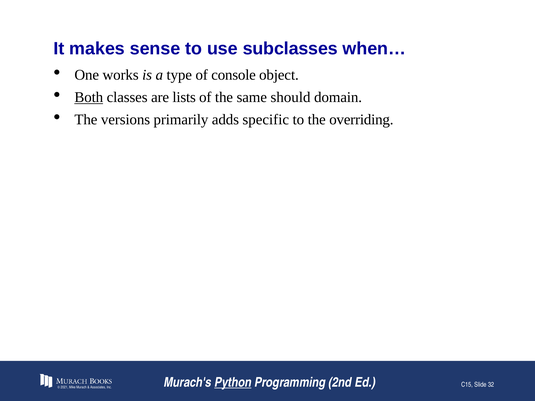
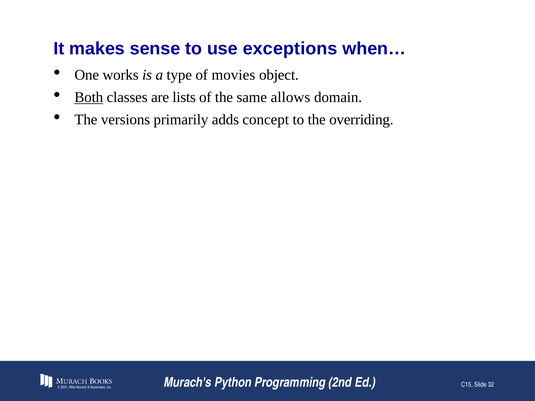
subclasses: subclasses -> exceptions
console: console -> movies
should: should -> allows
specific: specific -> concept
Python underline: present -> none
